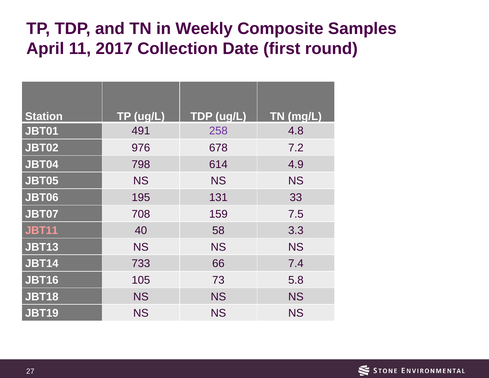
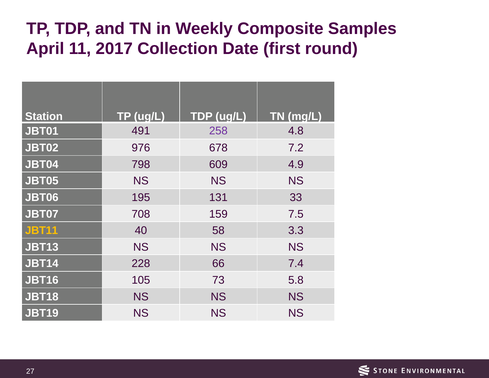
614: 614 -> 609
JBT11 colour: pink -> yellow
733: 733 -> 228
